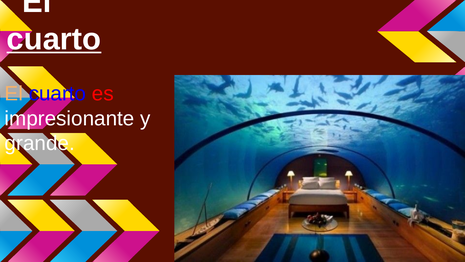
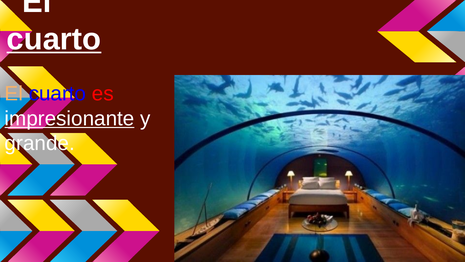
impresionante underline: none -> present
